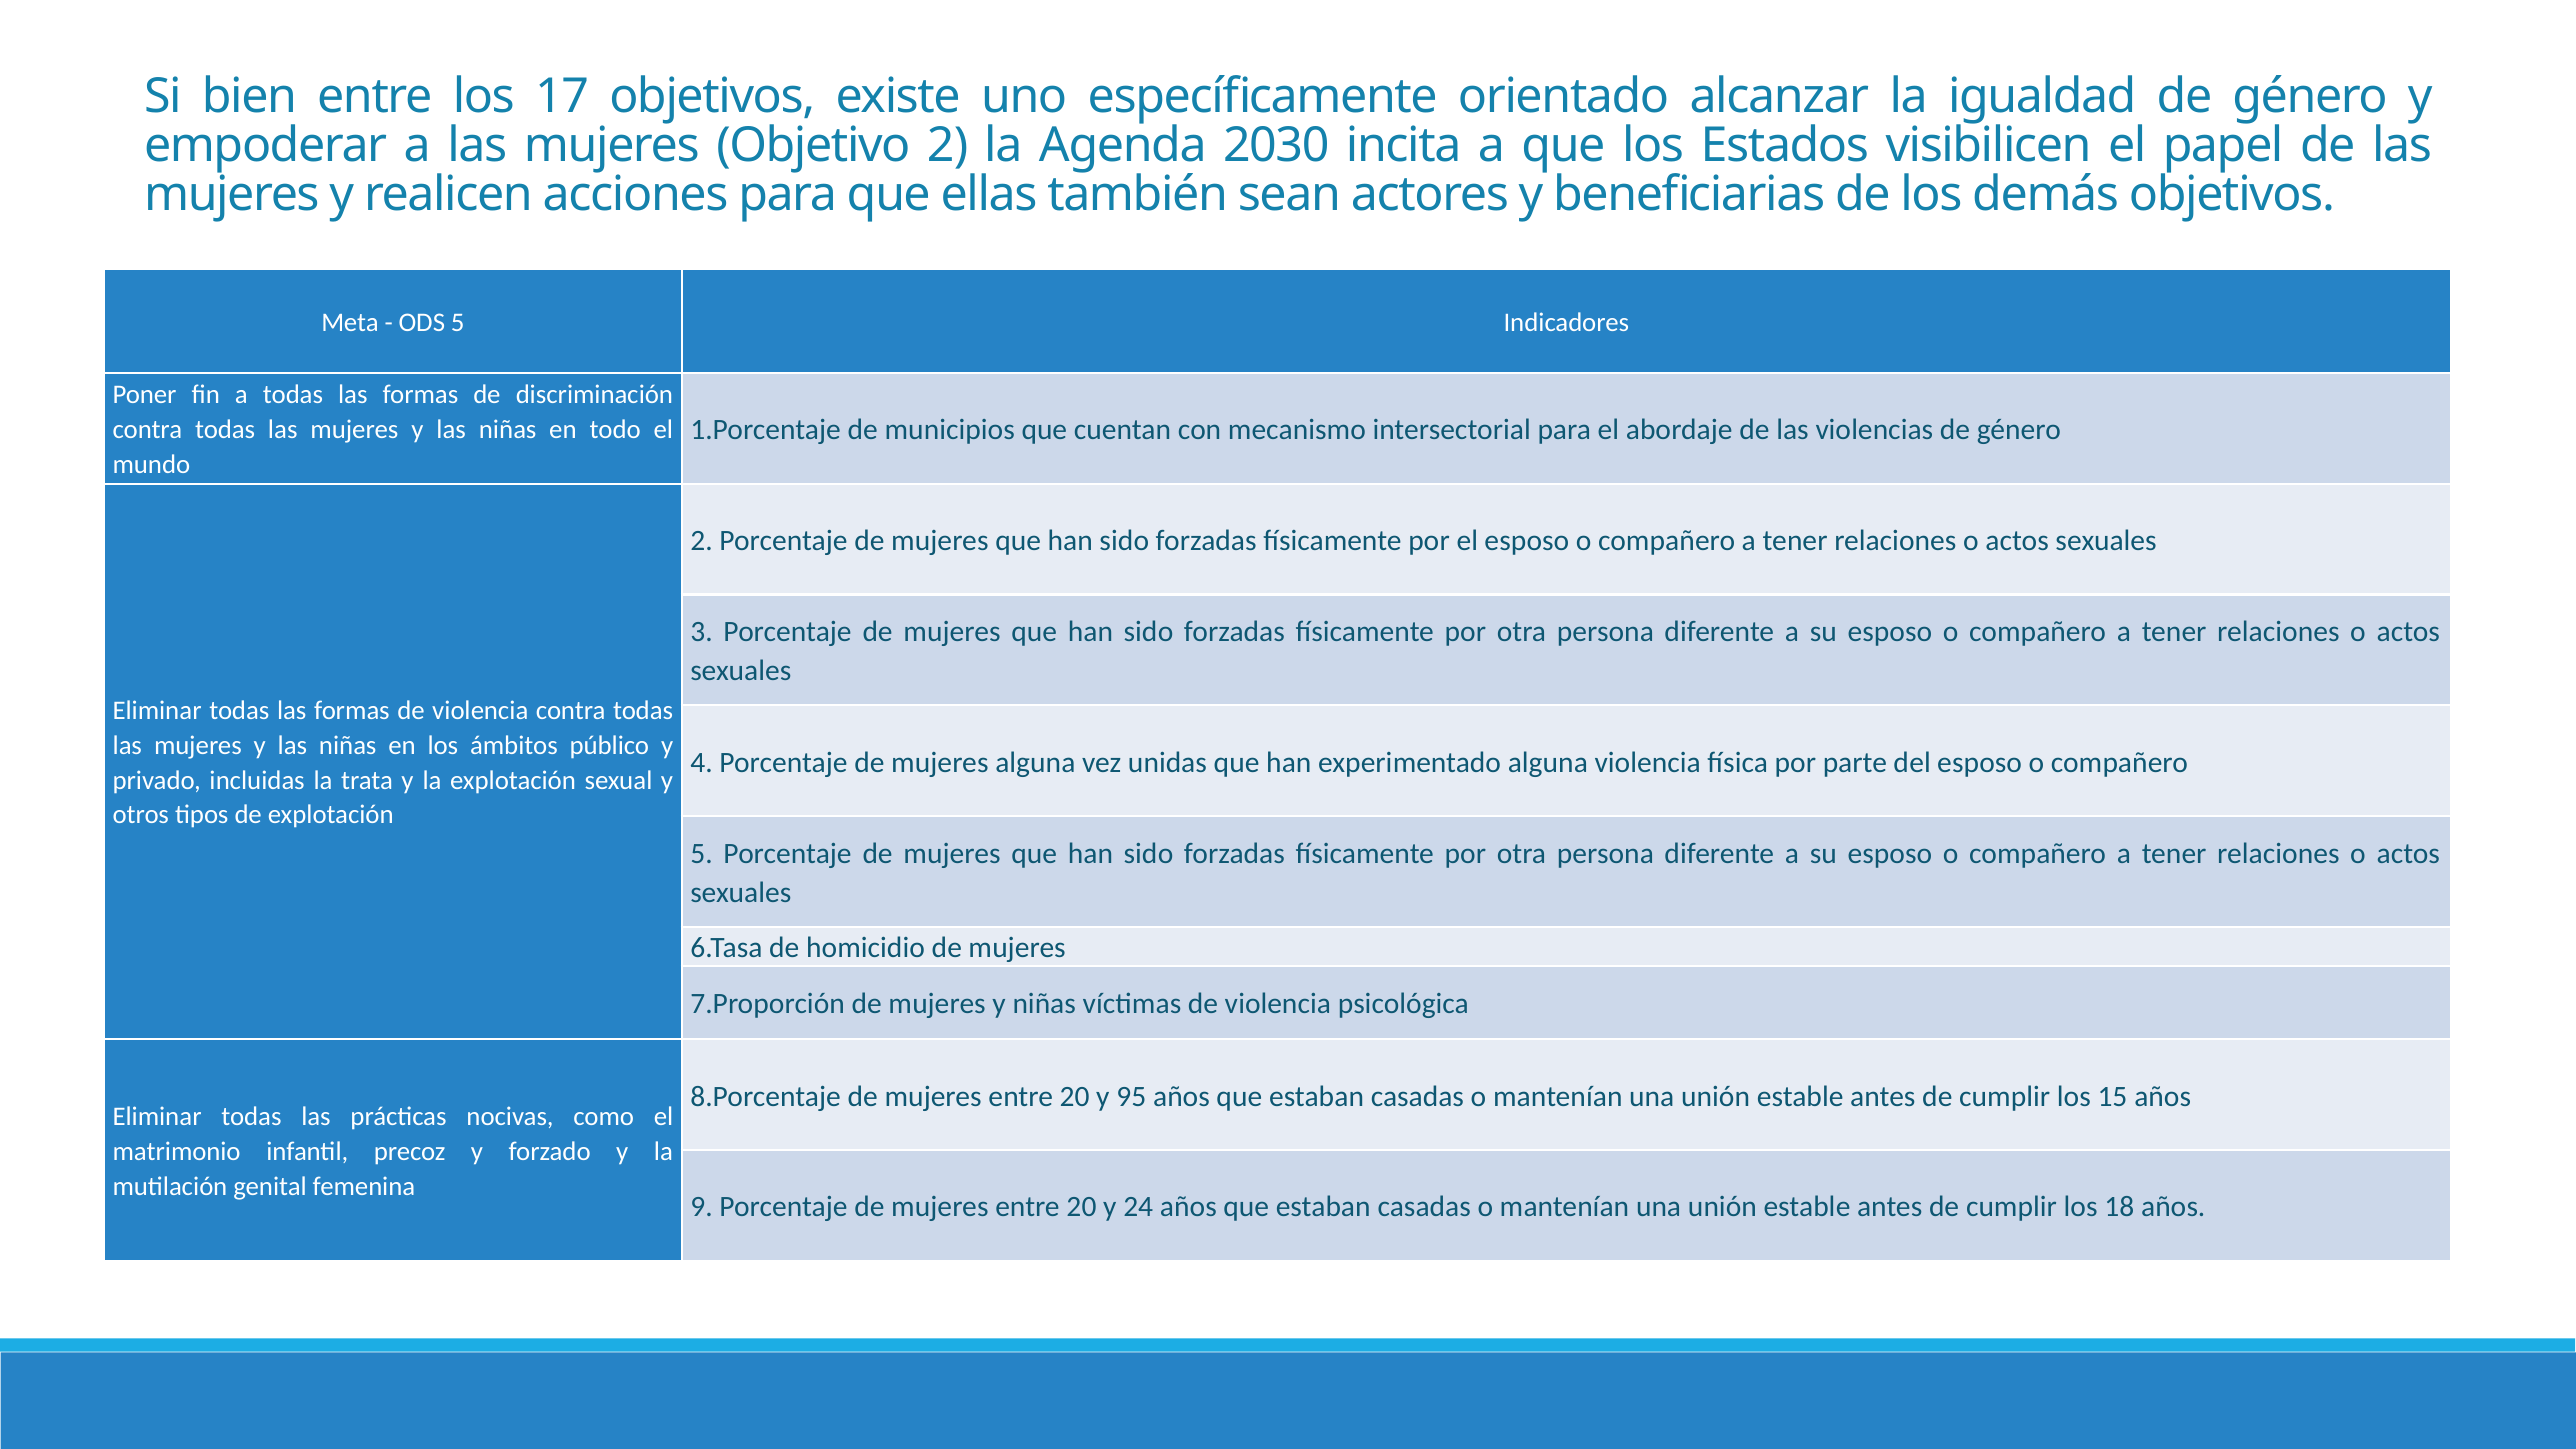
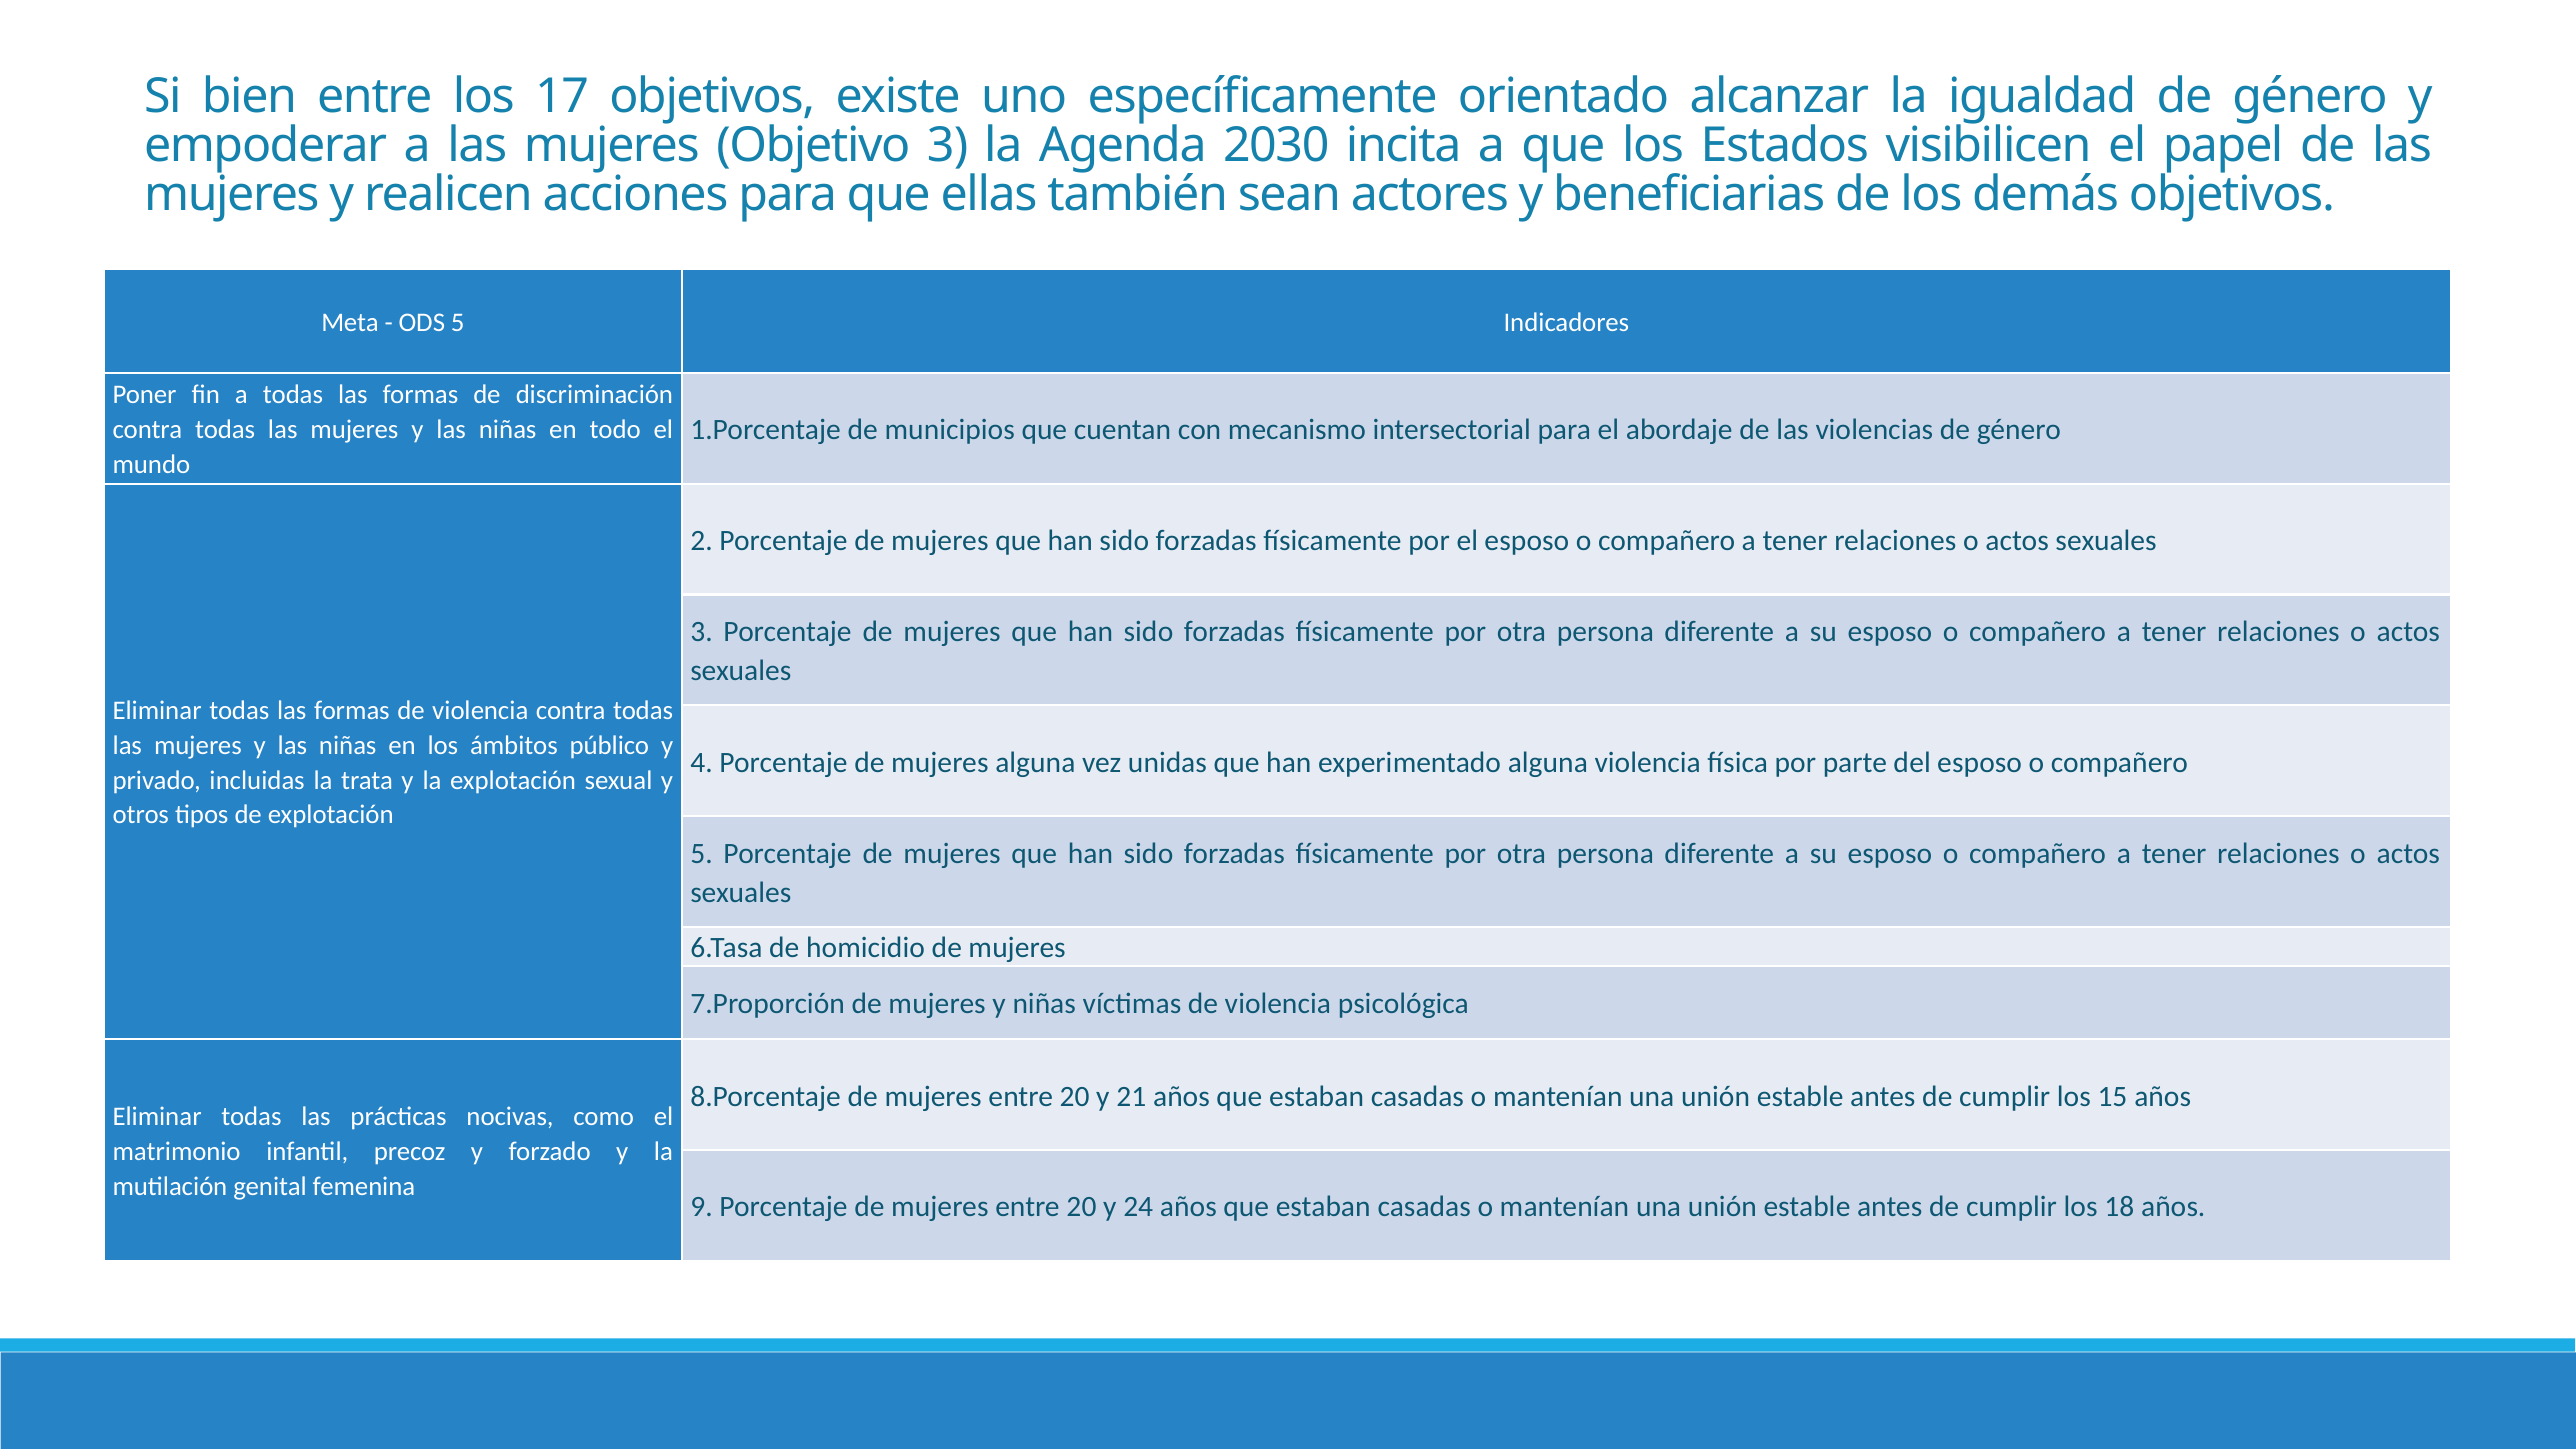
Objetivo 2: 2 -> 3
95: 95 -> 21
